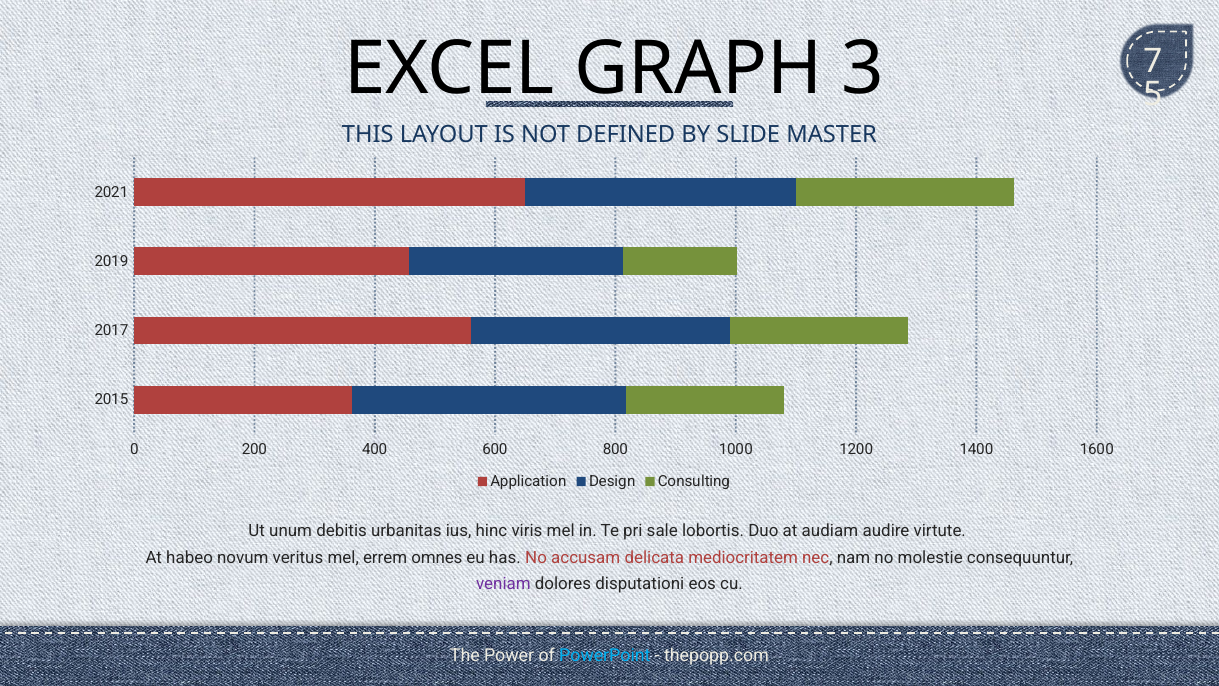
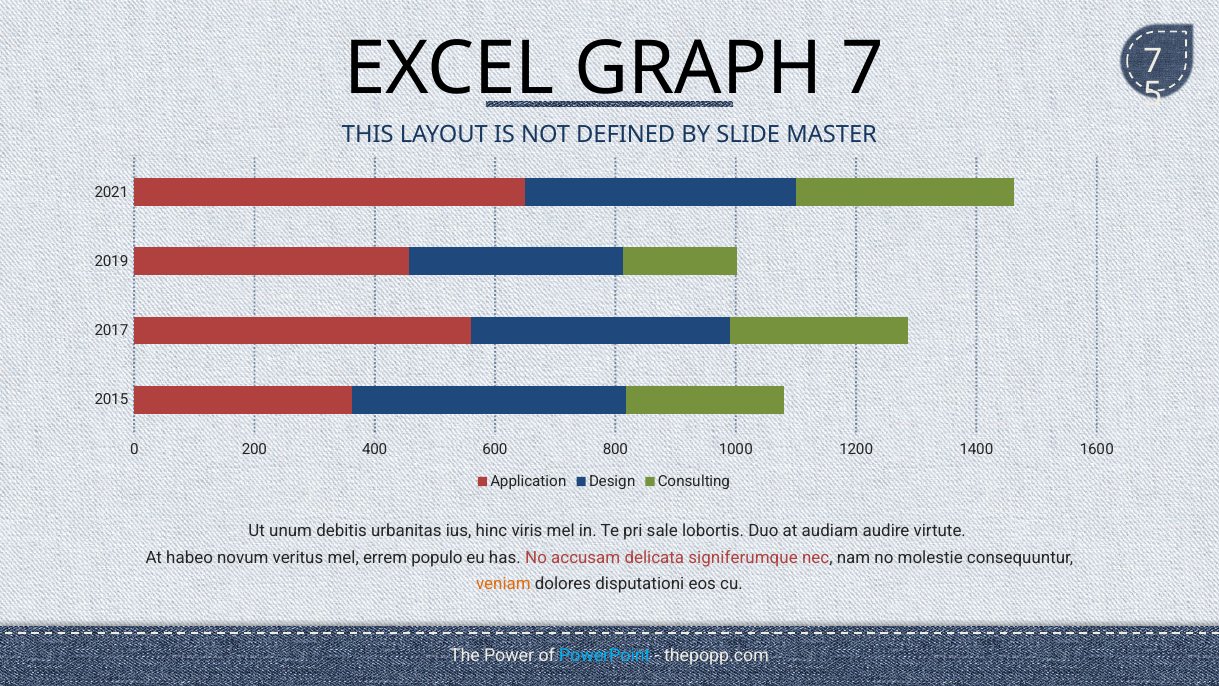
GRAPH 3: 3 -> 7
omnes: omnes -> populo
mediocritatem: mediocritatem -> signiferumque
veniam colour: purple -> orange
